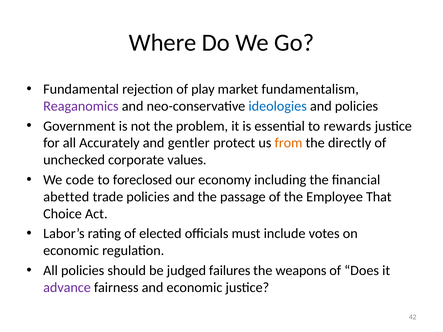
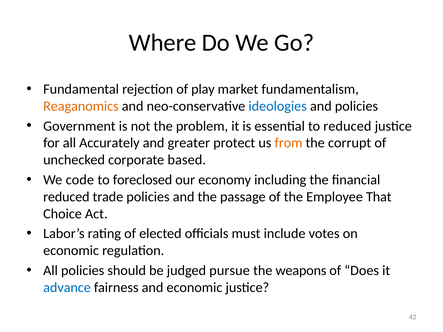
Reaganomics colour: purple -> orange
to rewards: rewards -> reduced
gentler: gentler -> greater
directly: directly -> corrupt
values: values -> based
abetted at (66, 197): abetted -> reduced
failures: failures -> pursue
advance colour: purple -> blue
